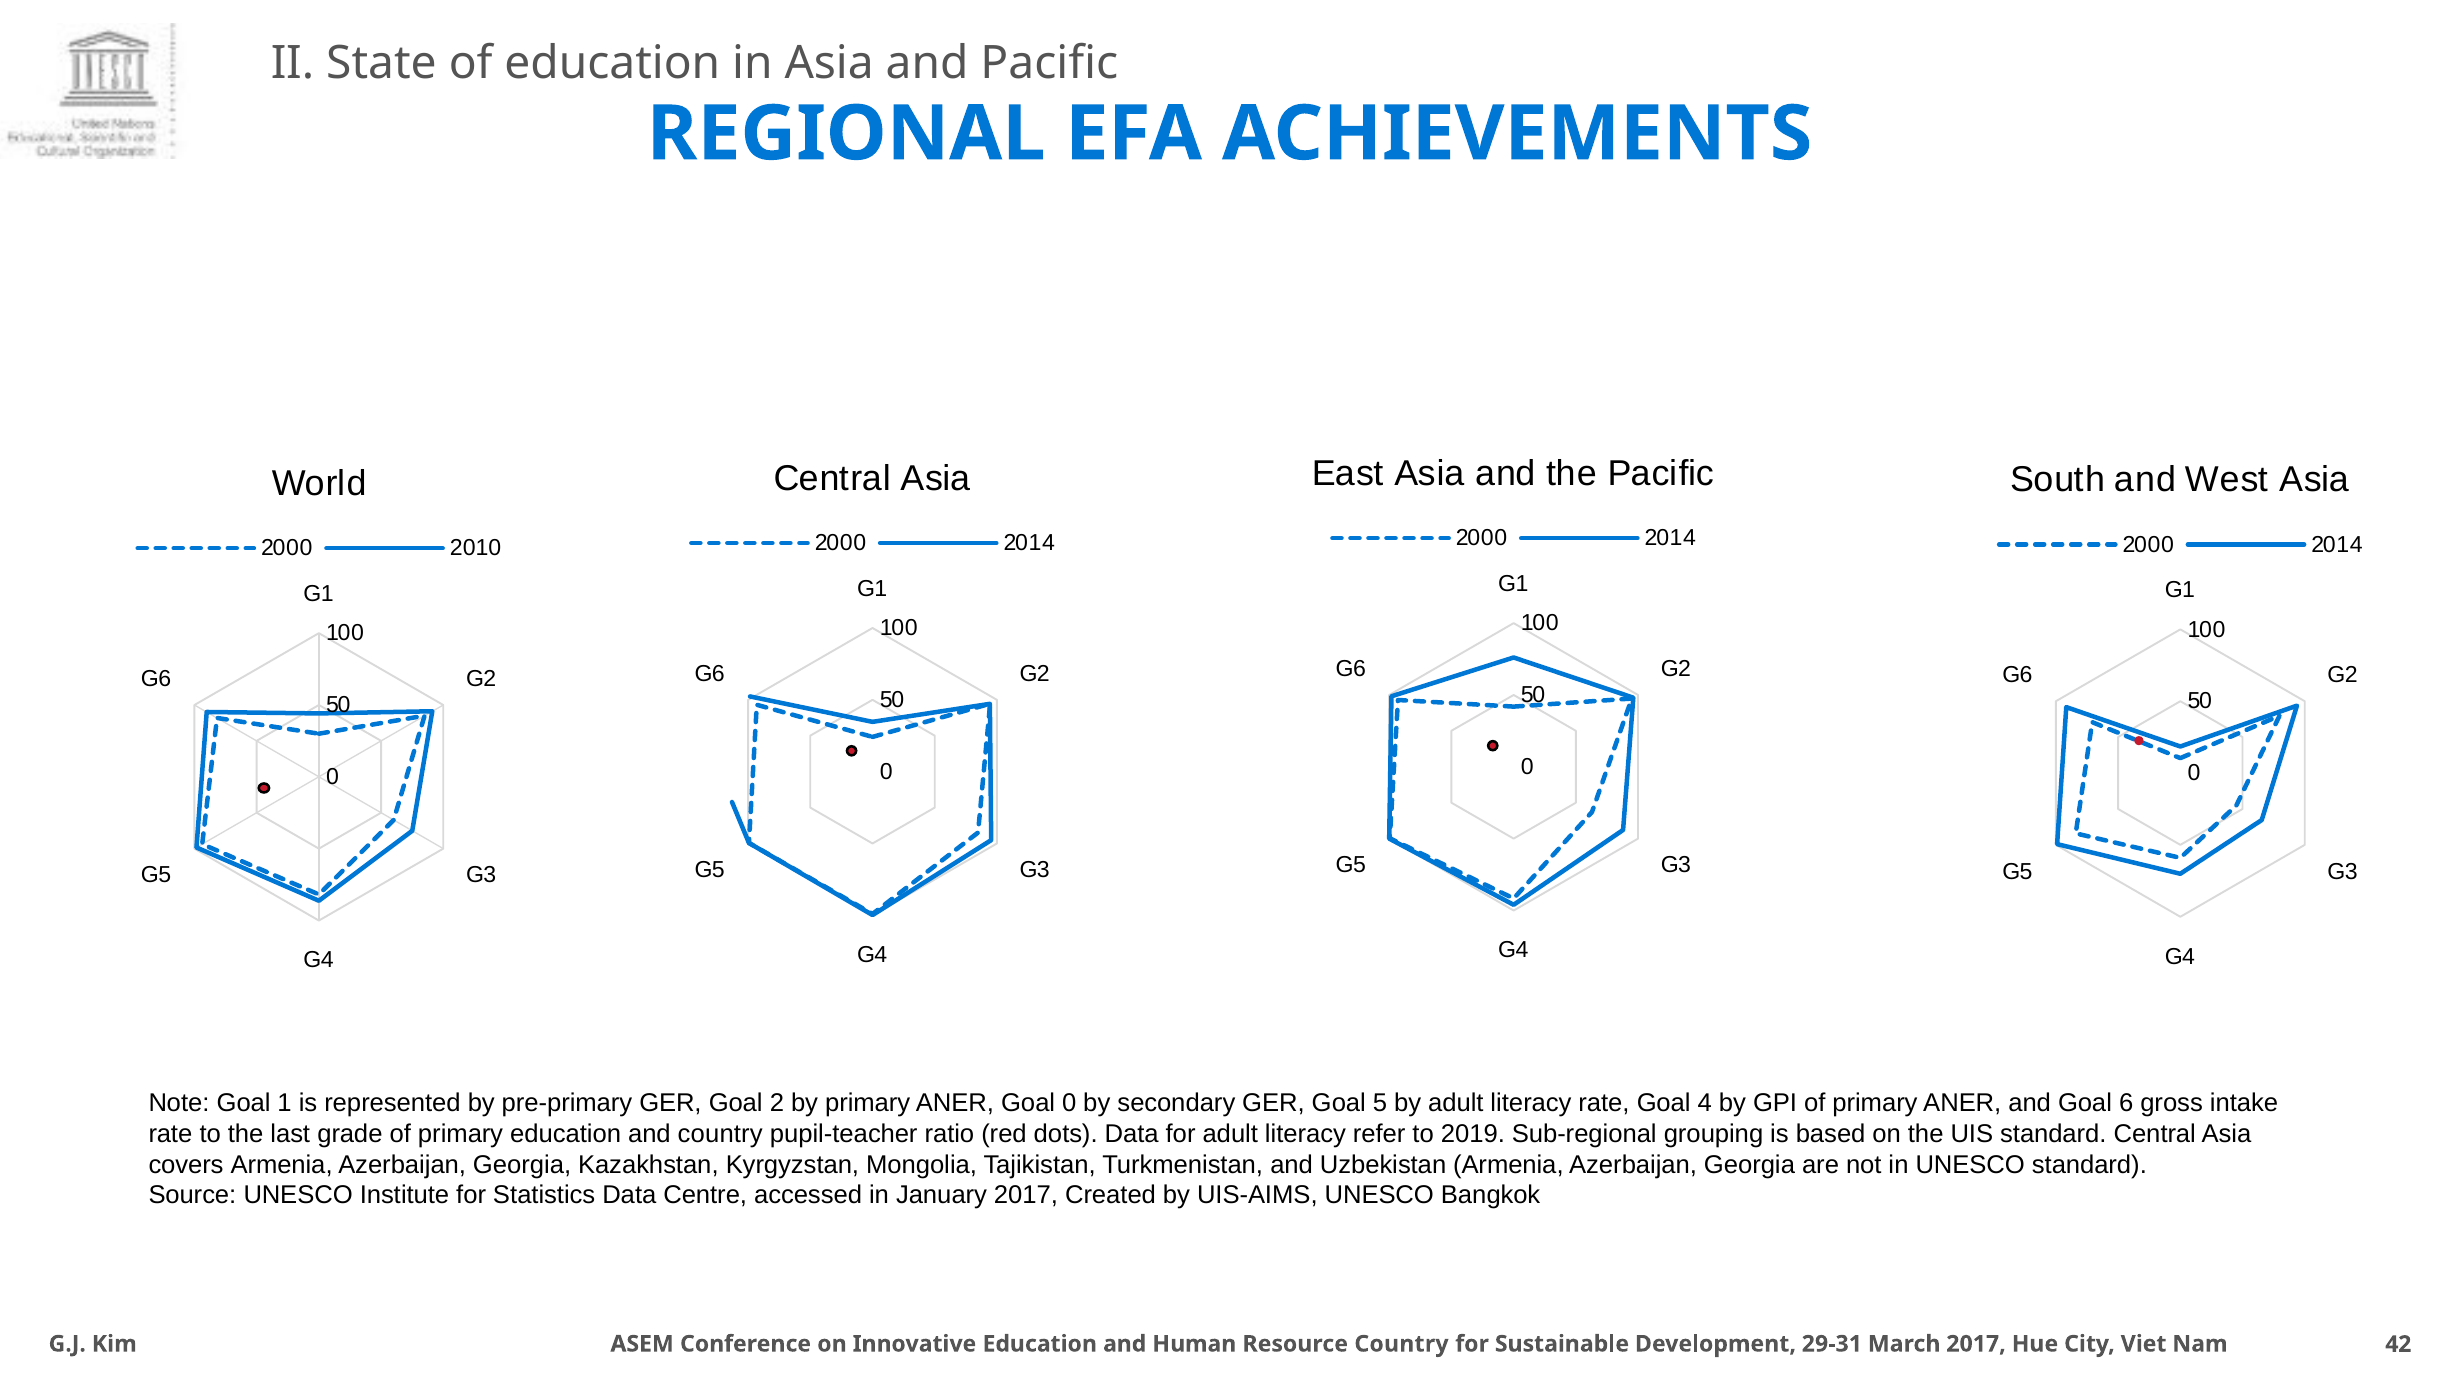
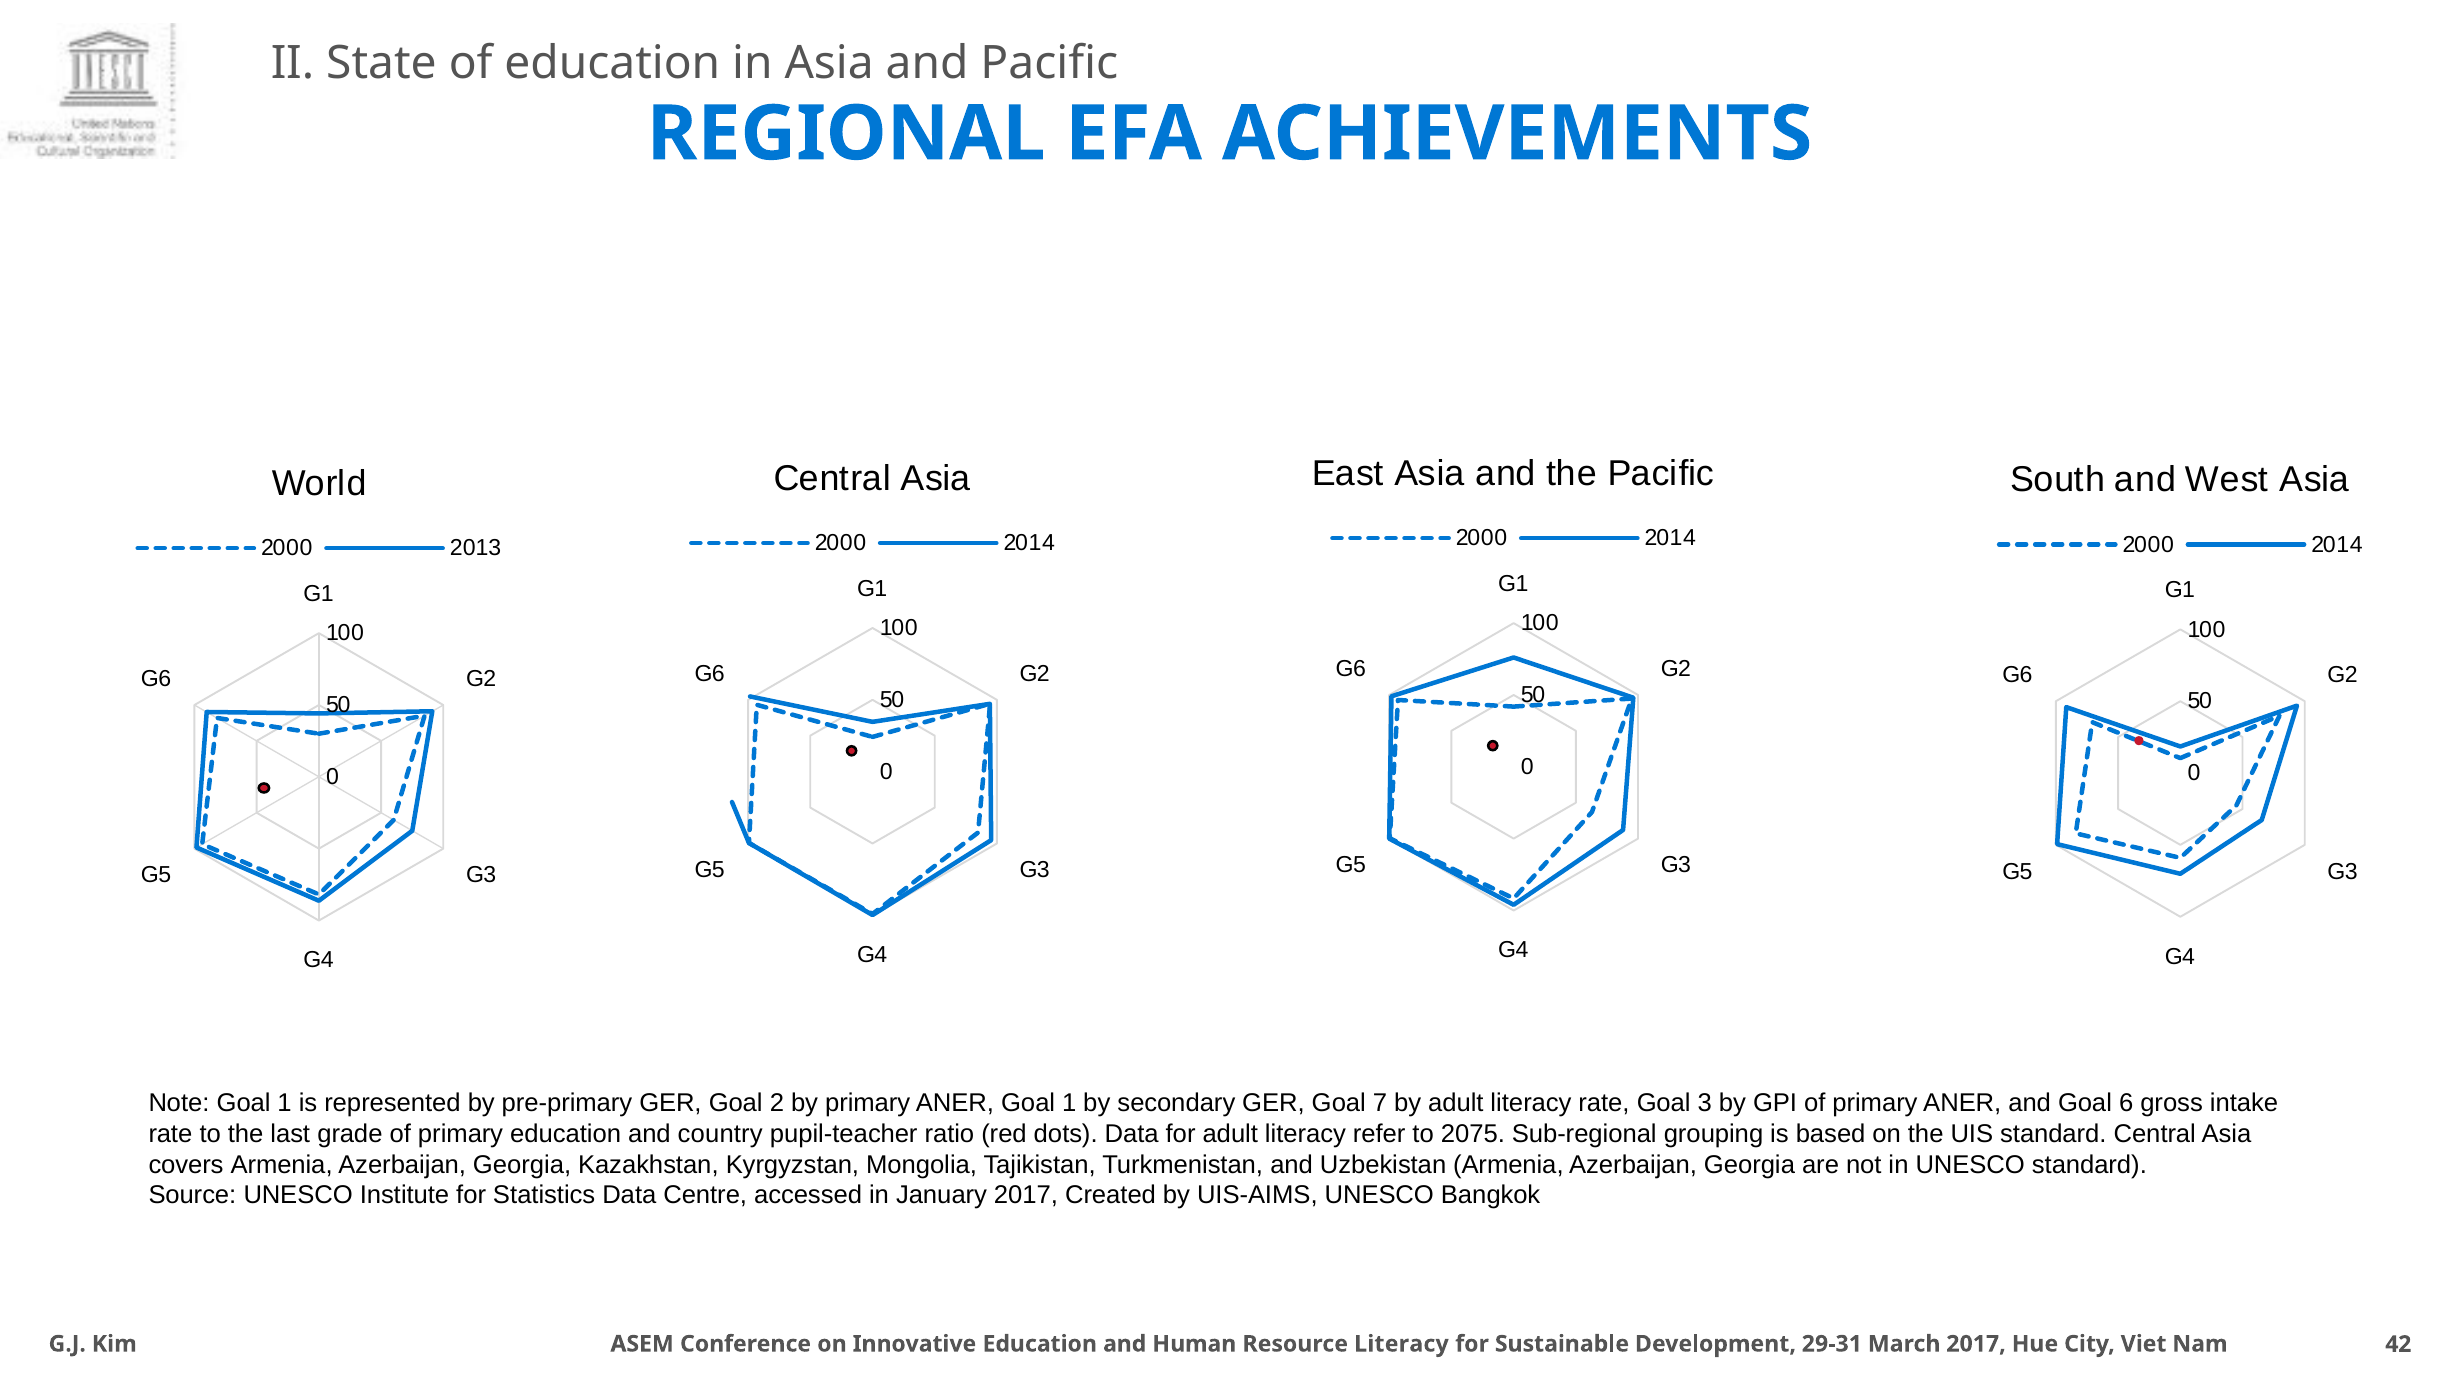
2010: 2010 -> 2013
ANER Goal 0: 0 -> 1
5: 5 -> 7
4: 4 -> 3
2019: 2019 -> 2075
Resource Country: Country -> Literacy
